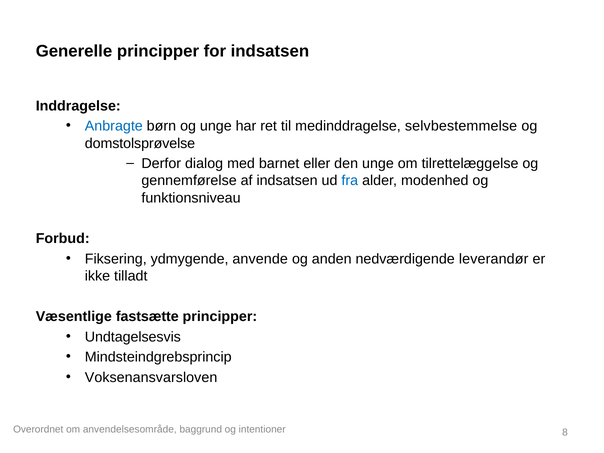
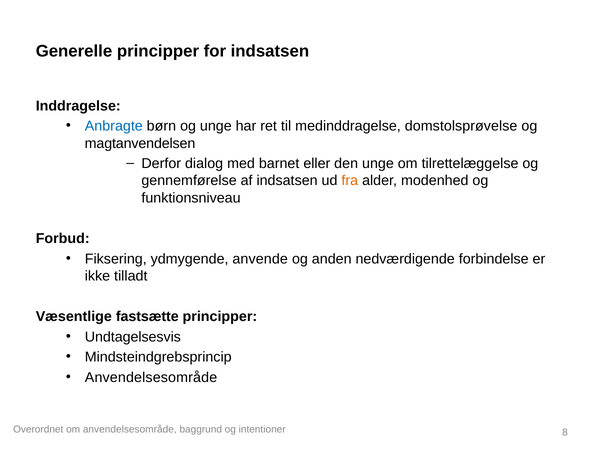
selvbestemmelse: selvbestemmelse -> domstolsprøvelse
domstolsprøvelse: domstolsprøvelse -> magtanvendelsen
fra colour: blue -> orange
leverandør: leverandør -> forbindelse
Voksenansvarsloven at (151, 377): Voksenansvarsloven -> Anvendelsesområde
